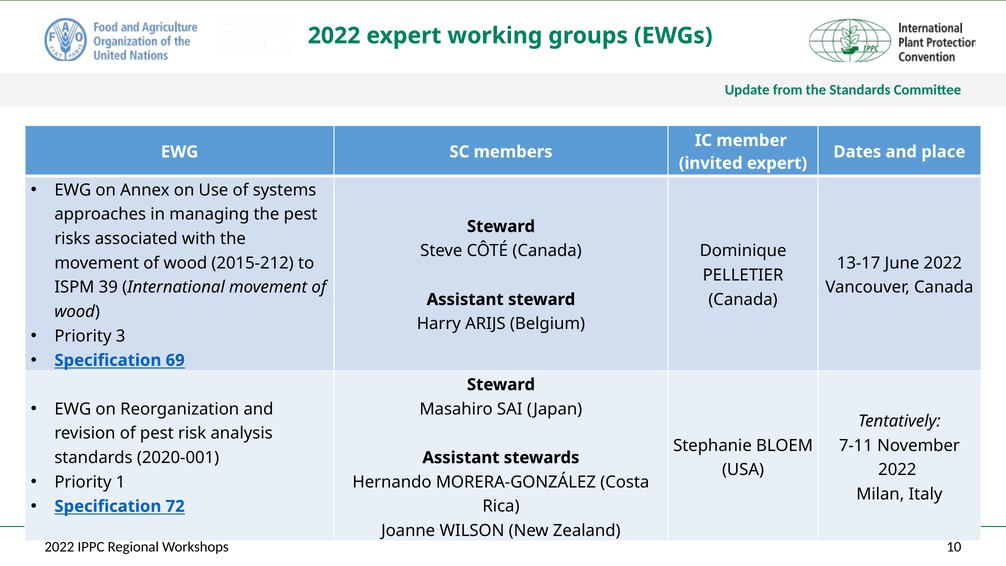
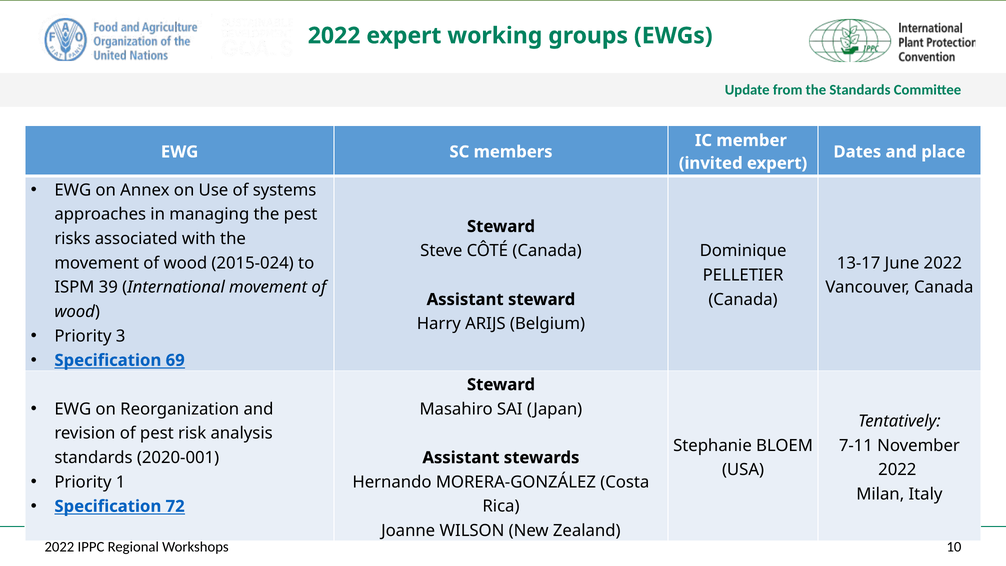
2015-212: 2015-212 -> 2015-024
